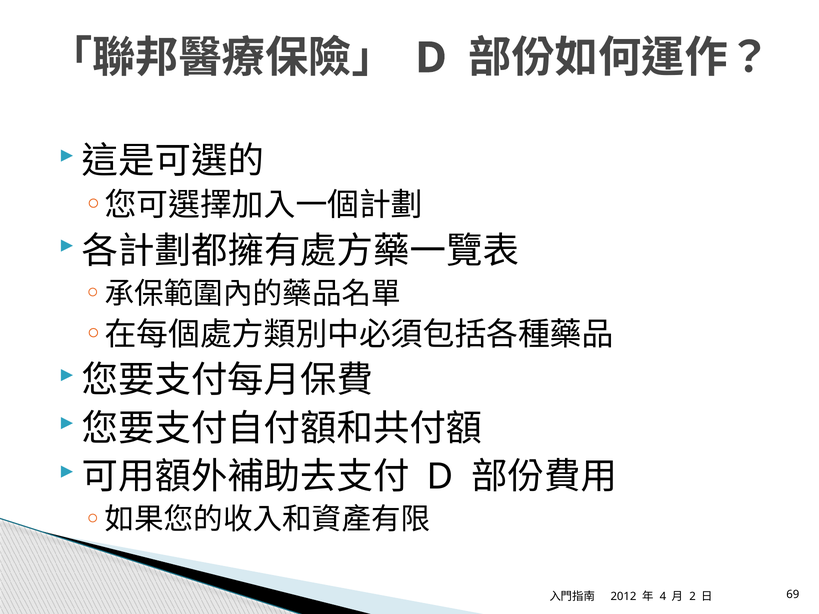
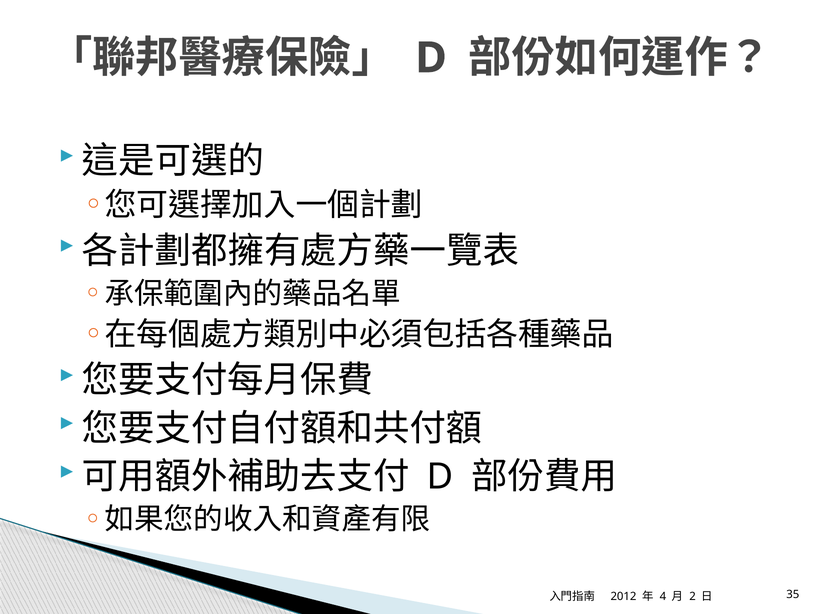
69: 69 -> 35
